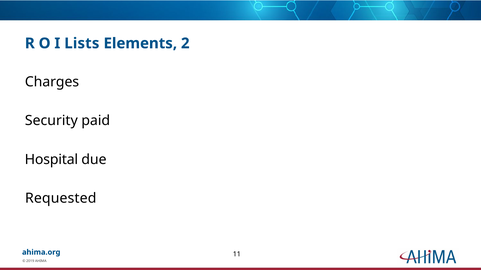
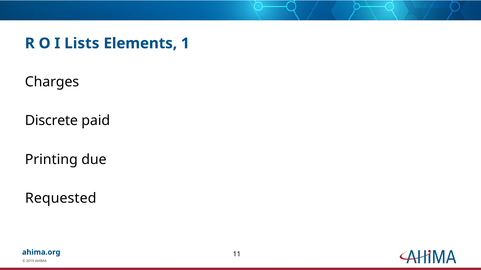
2: 2 -> 1
Security: Security -> Discrete
Hospital: Hospital -> Printing
